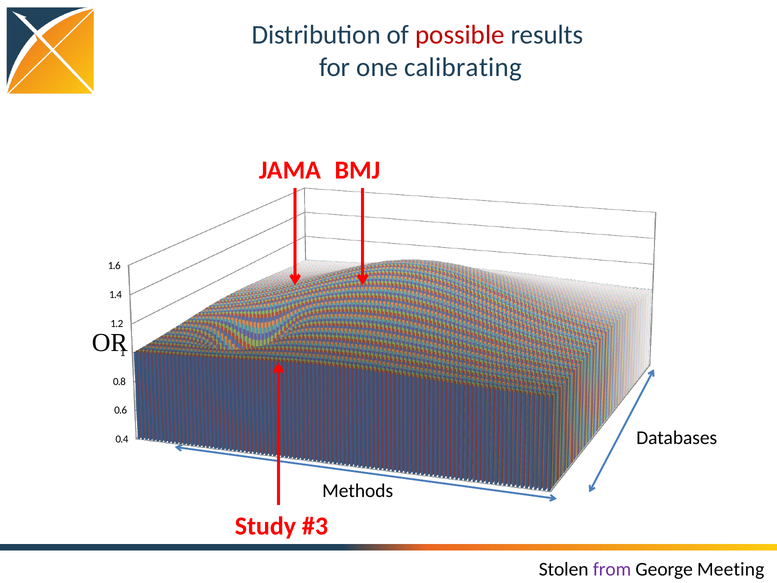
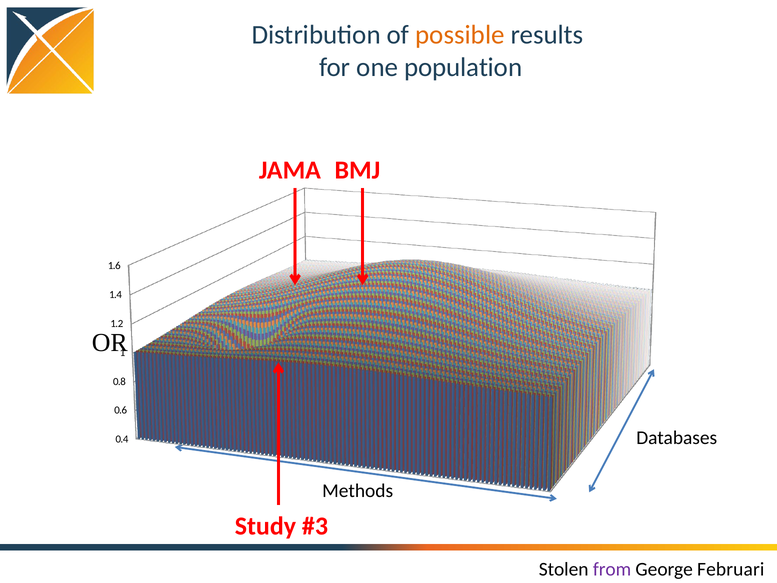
possible colour: red -> orange
calibrating: calibrating -> population
Meeting: Meeting -> Februari
